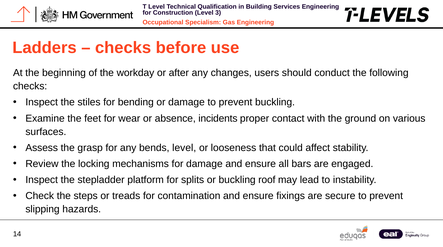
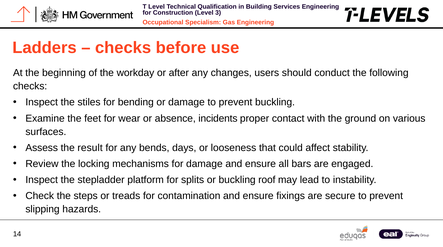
grasp: grasp -> result
bends level: level -> days
